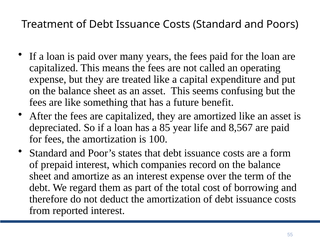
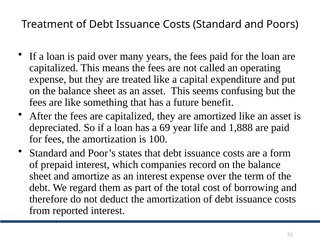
85: 85 -> 69
8,567: 8,567 -> 1,888
